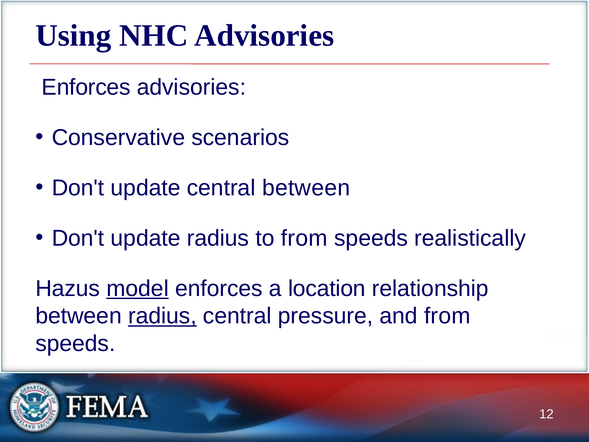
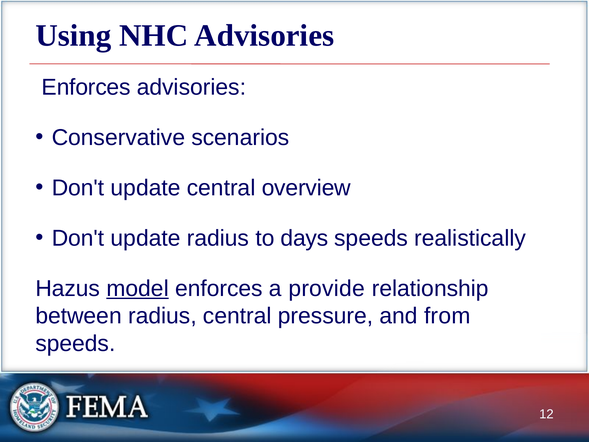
central between: between -> overview
to from: from -> days
location: location -> provide
radius at (162, 316) underline: present -> none
